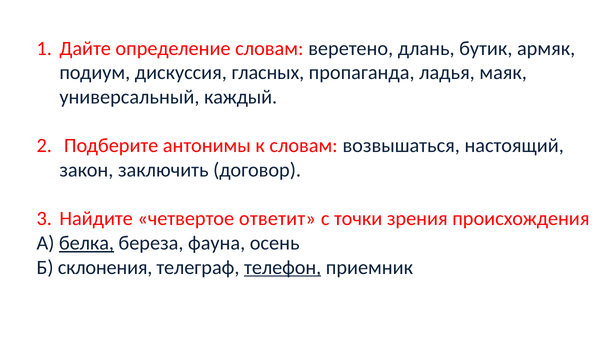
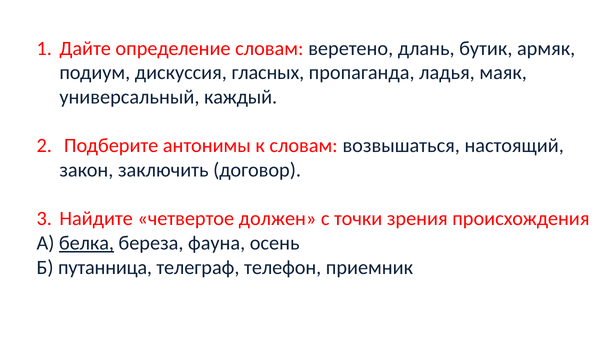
ответит: ответит -> должен
склонения: склонения -> путанница
телефон underline: present -> none
